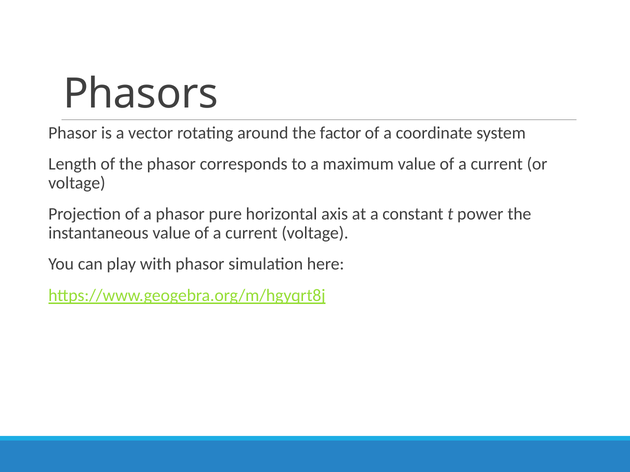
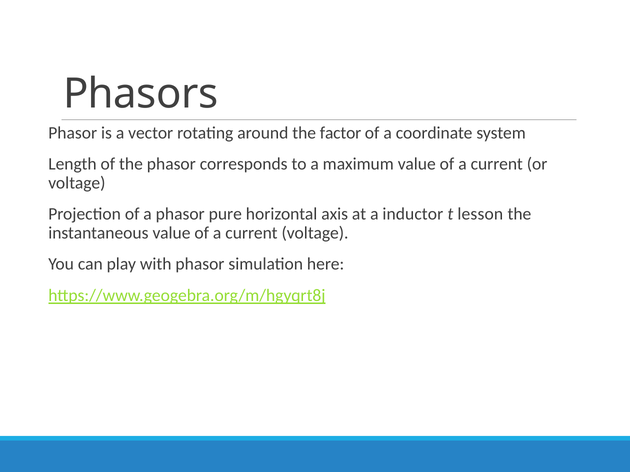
constant: constant -> inductor
power: power -> lesson
